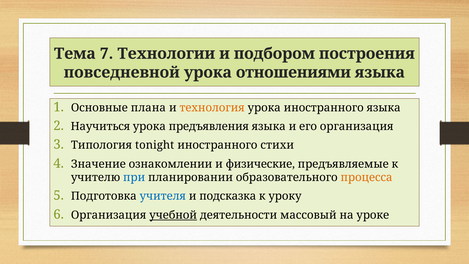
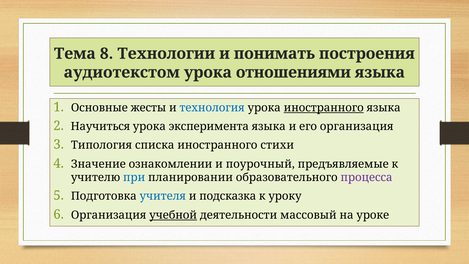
7: 7 -> 8
подбором: подбором -> понимать
повседневной: повседневной -> аудиотекстом
плана: плана -> жесты
технология colour: orange -> blue
иностранного at (324, 108) underline: none -> present
предъявления: предъявления -> эксперимента
tonight: tonight -> списка
физические: физические -> поурочный
процесса colour: orange -> purple
